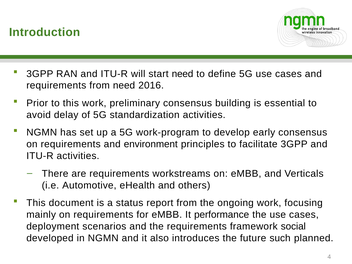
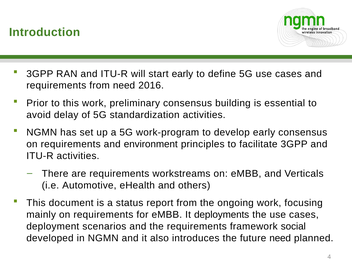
start need: need -> early
performance: performance -> deployments
future such: such -> need
